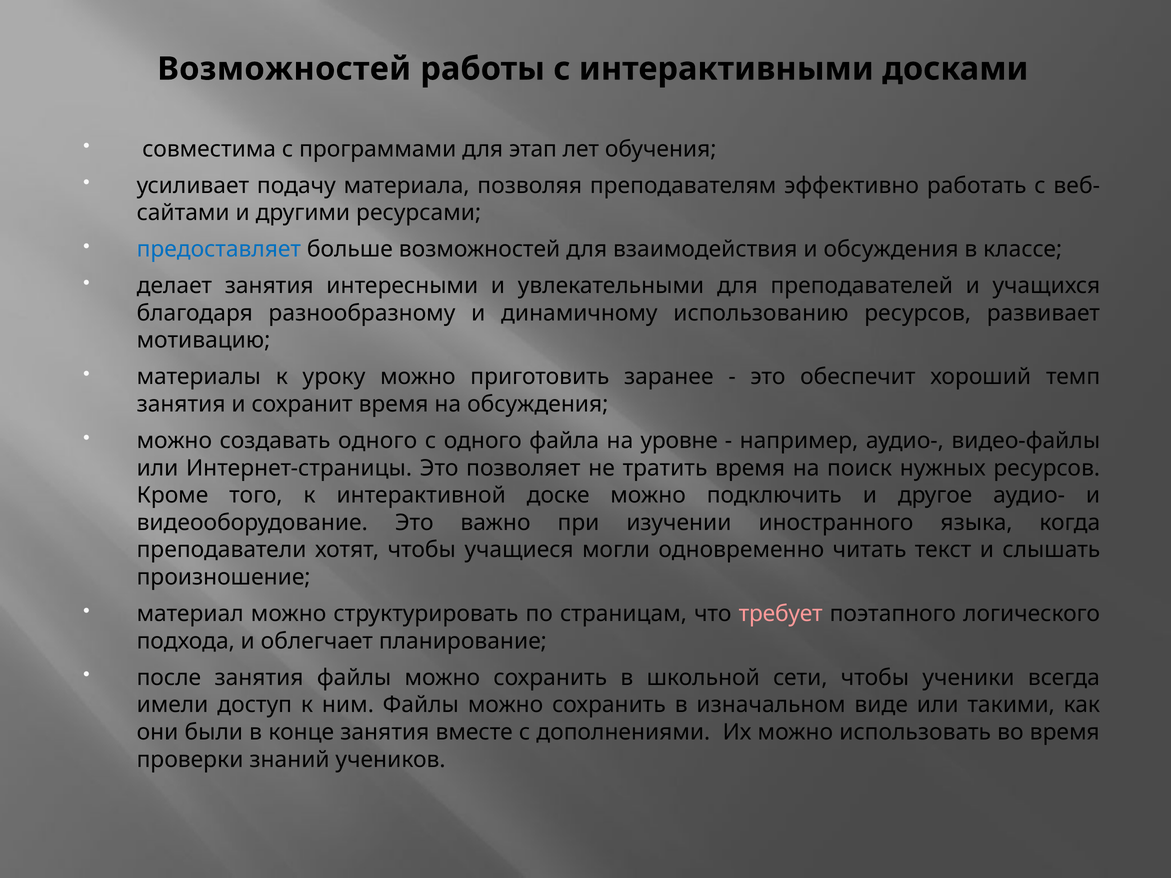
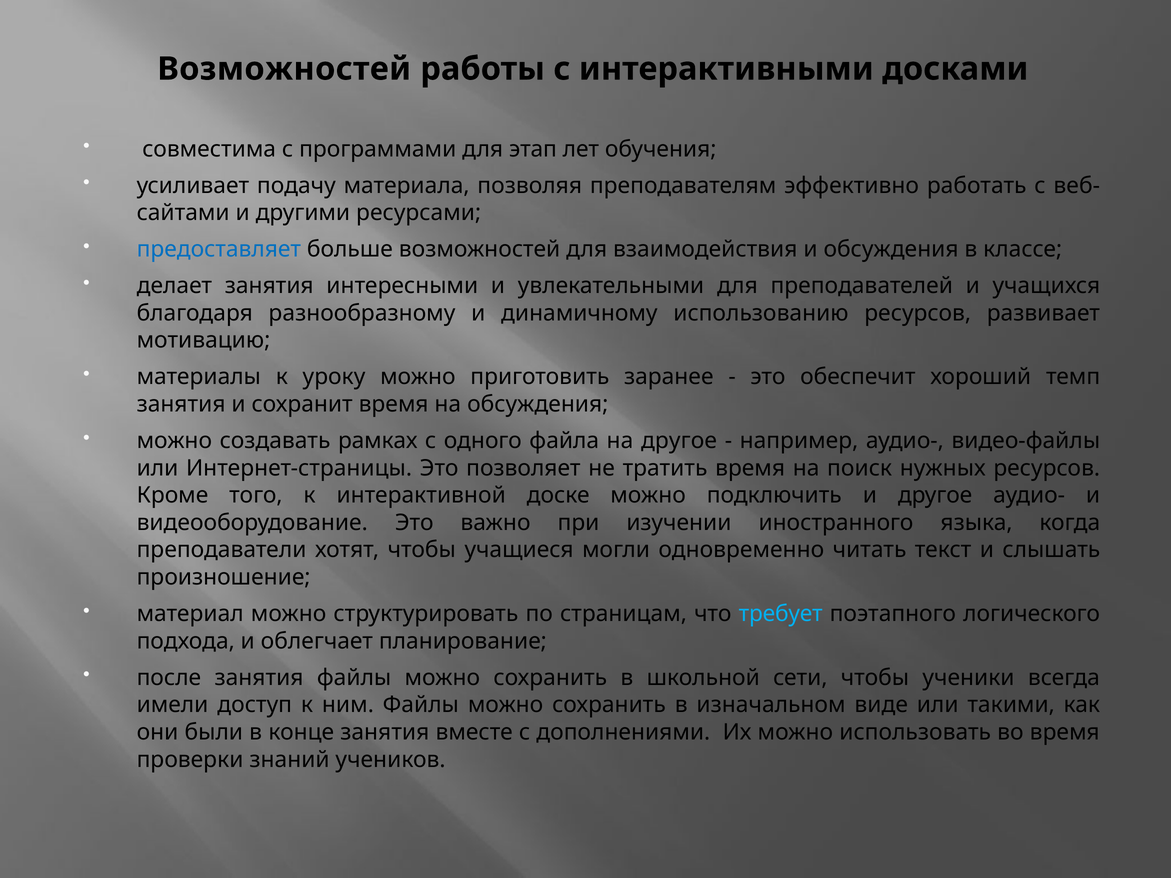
создавать одного: одного -> рамках
на уровне: уровне -> другое
требует colour: pink -> light blue
